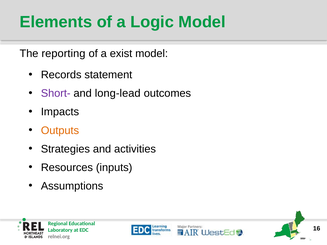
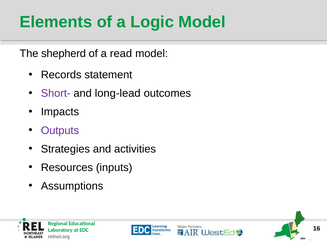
reporting: reporting -> shepherd
exist: exist -> read
Outputs colour: orange -> purple
